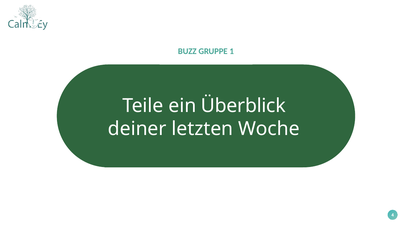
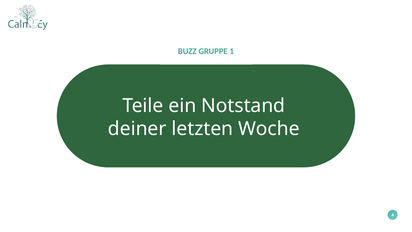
Überblick: Überblick -> Notstand
